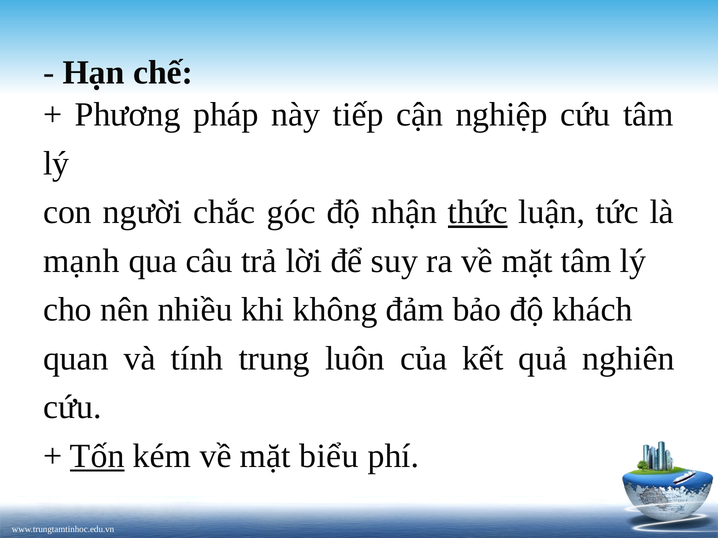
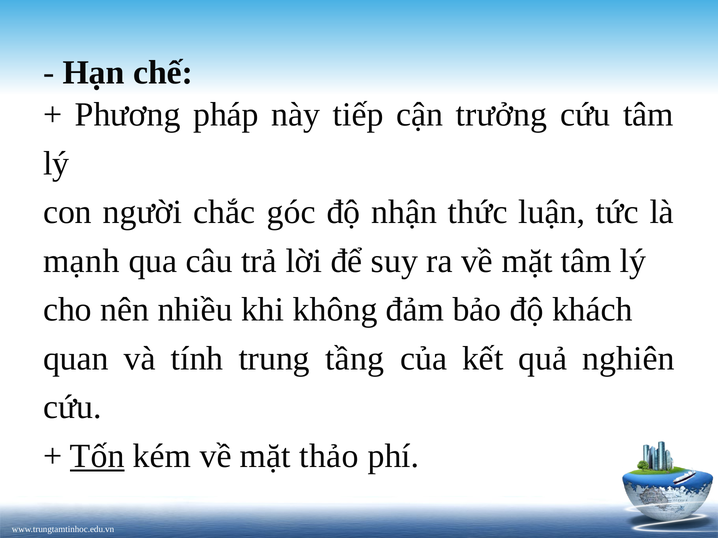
nghiệp: nghiệp -> trưởng
thức underline: present -> none
luôn: luôn -> tầng
biểu: biểu -> thảo
